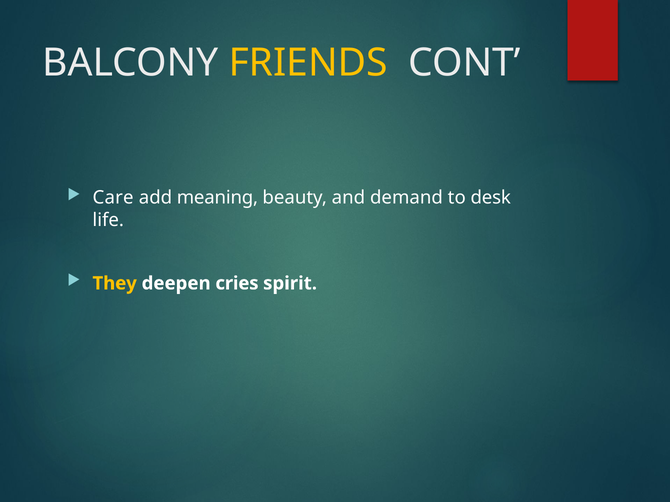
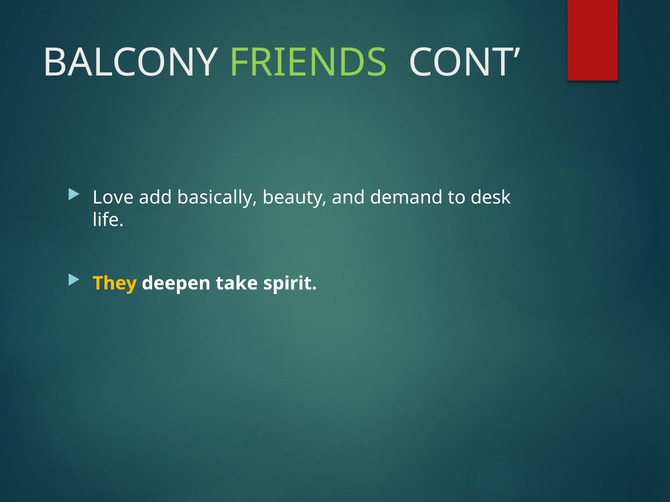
FRIENDS colour: yellow -> light green
Care: Care -> Love
meaning: meaning -> basically
cries: cries -> take
